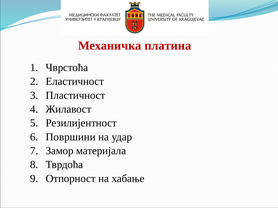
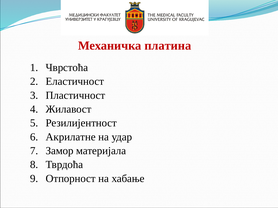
Површини: Површини -> Акрилатне
